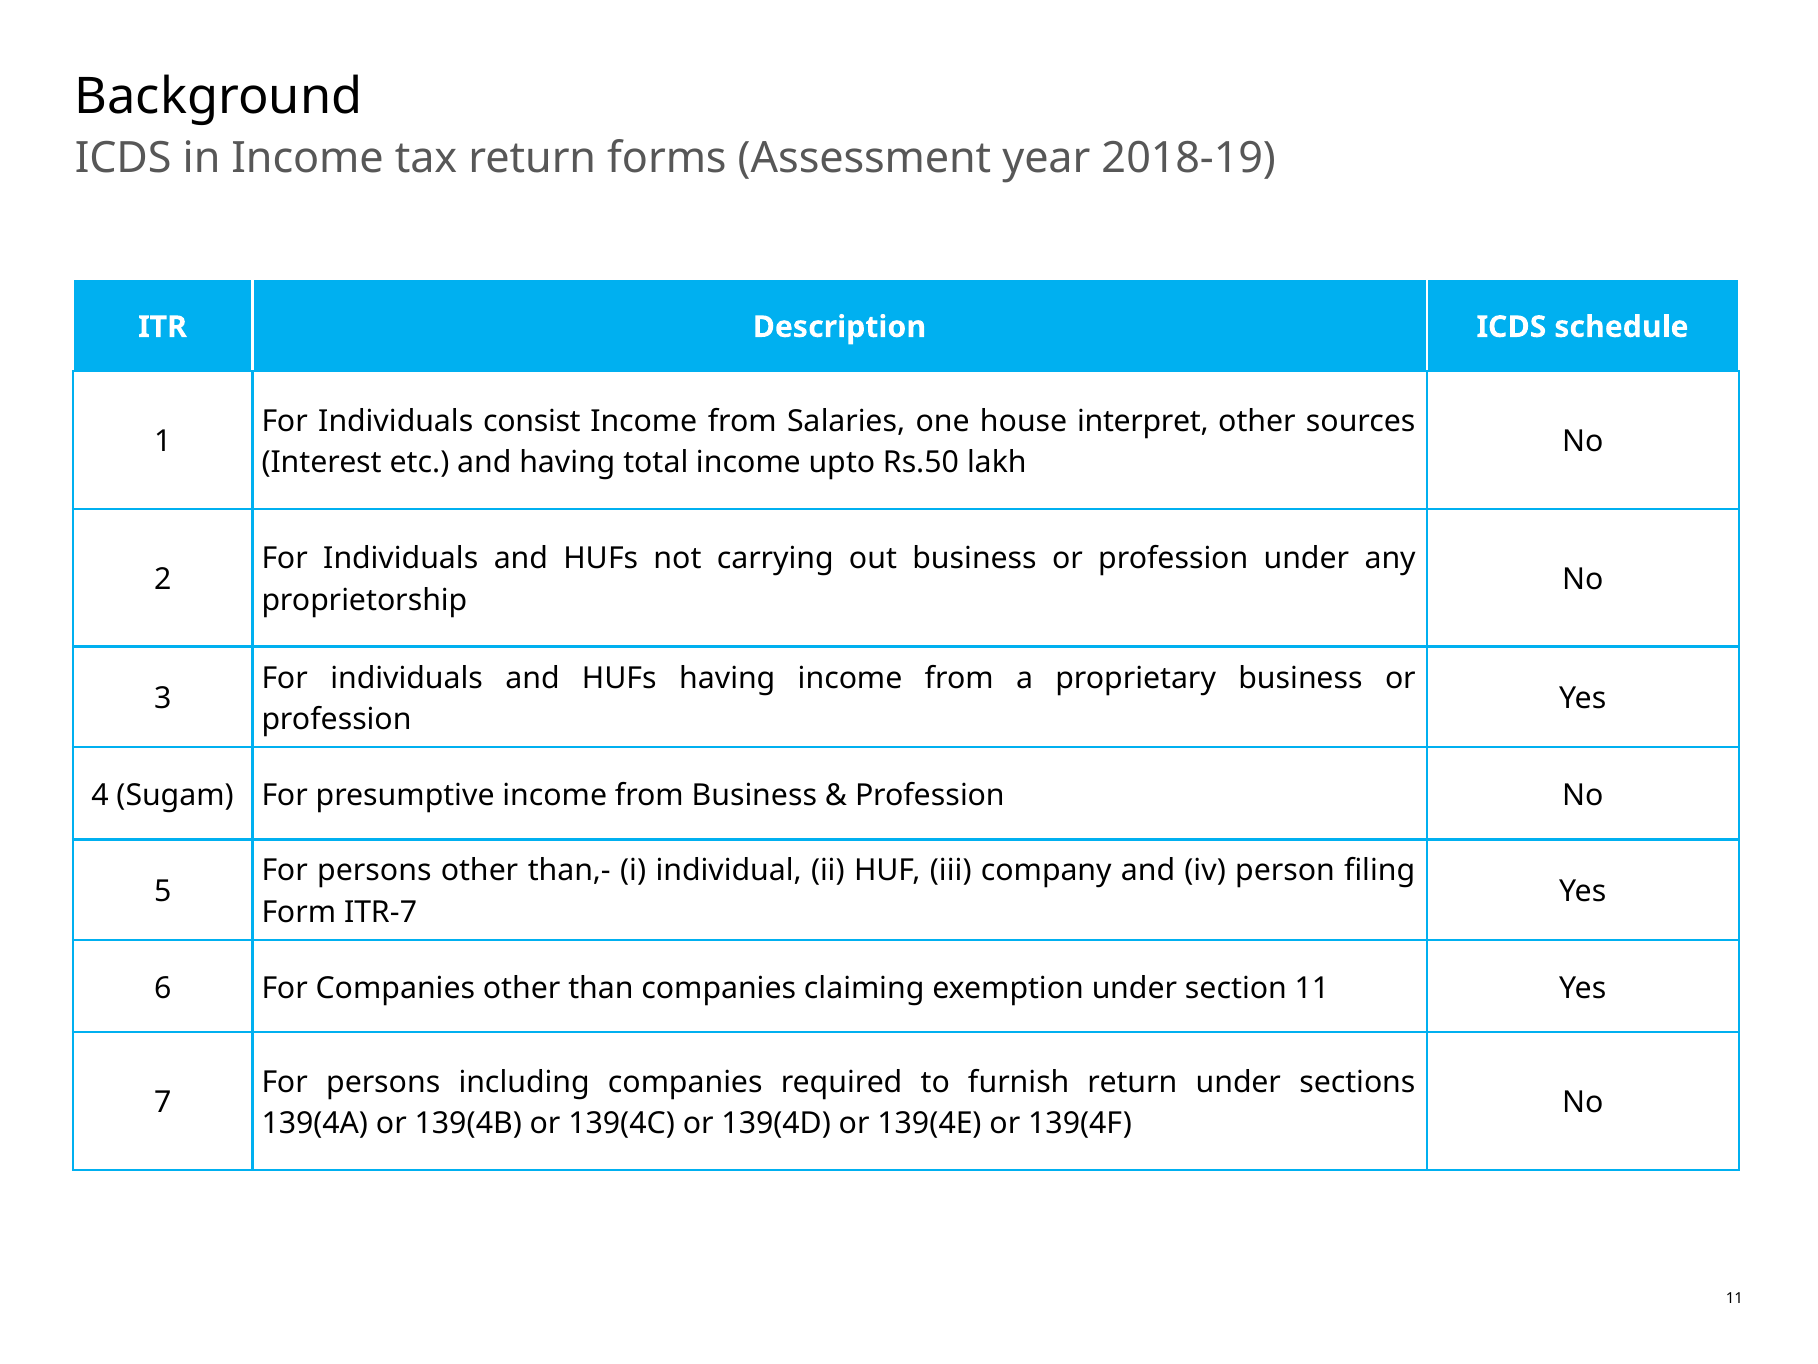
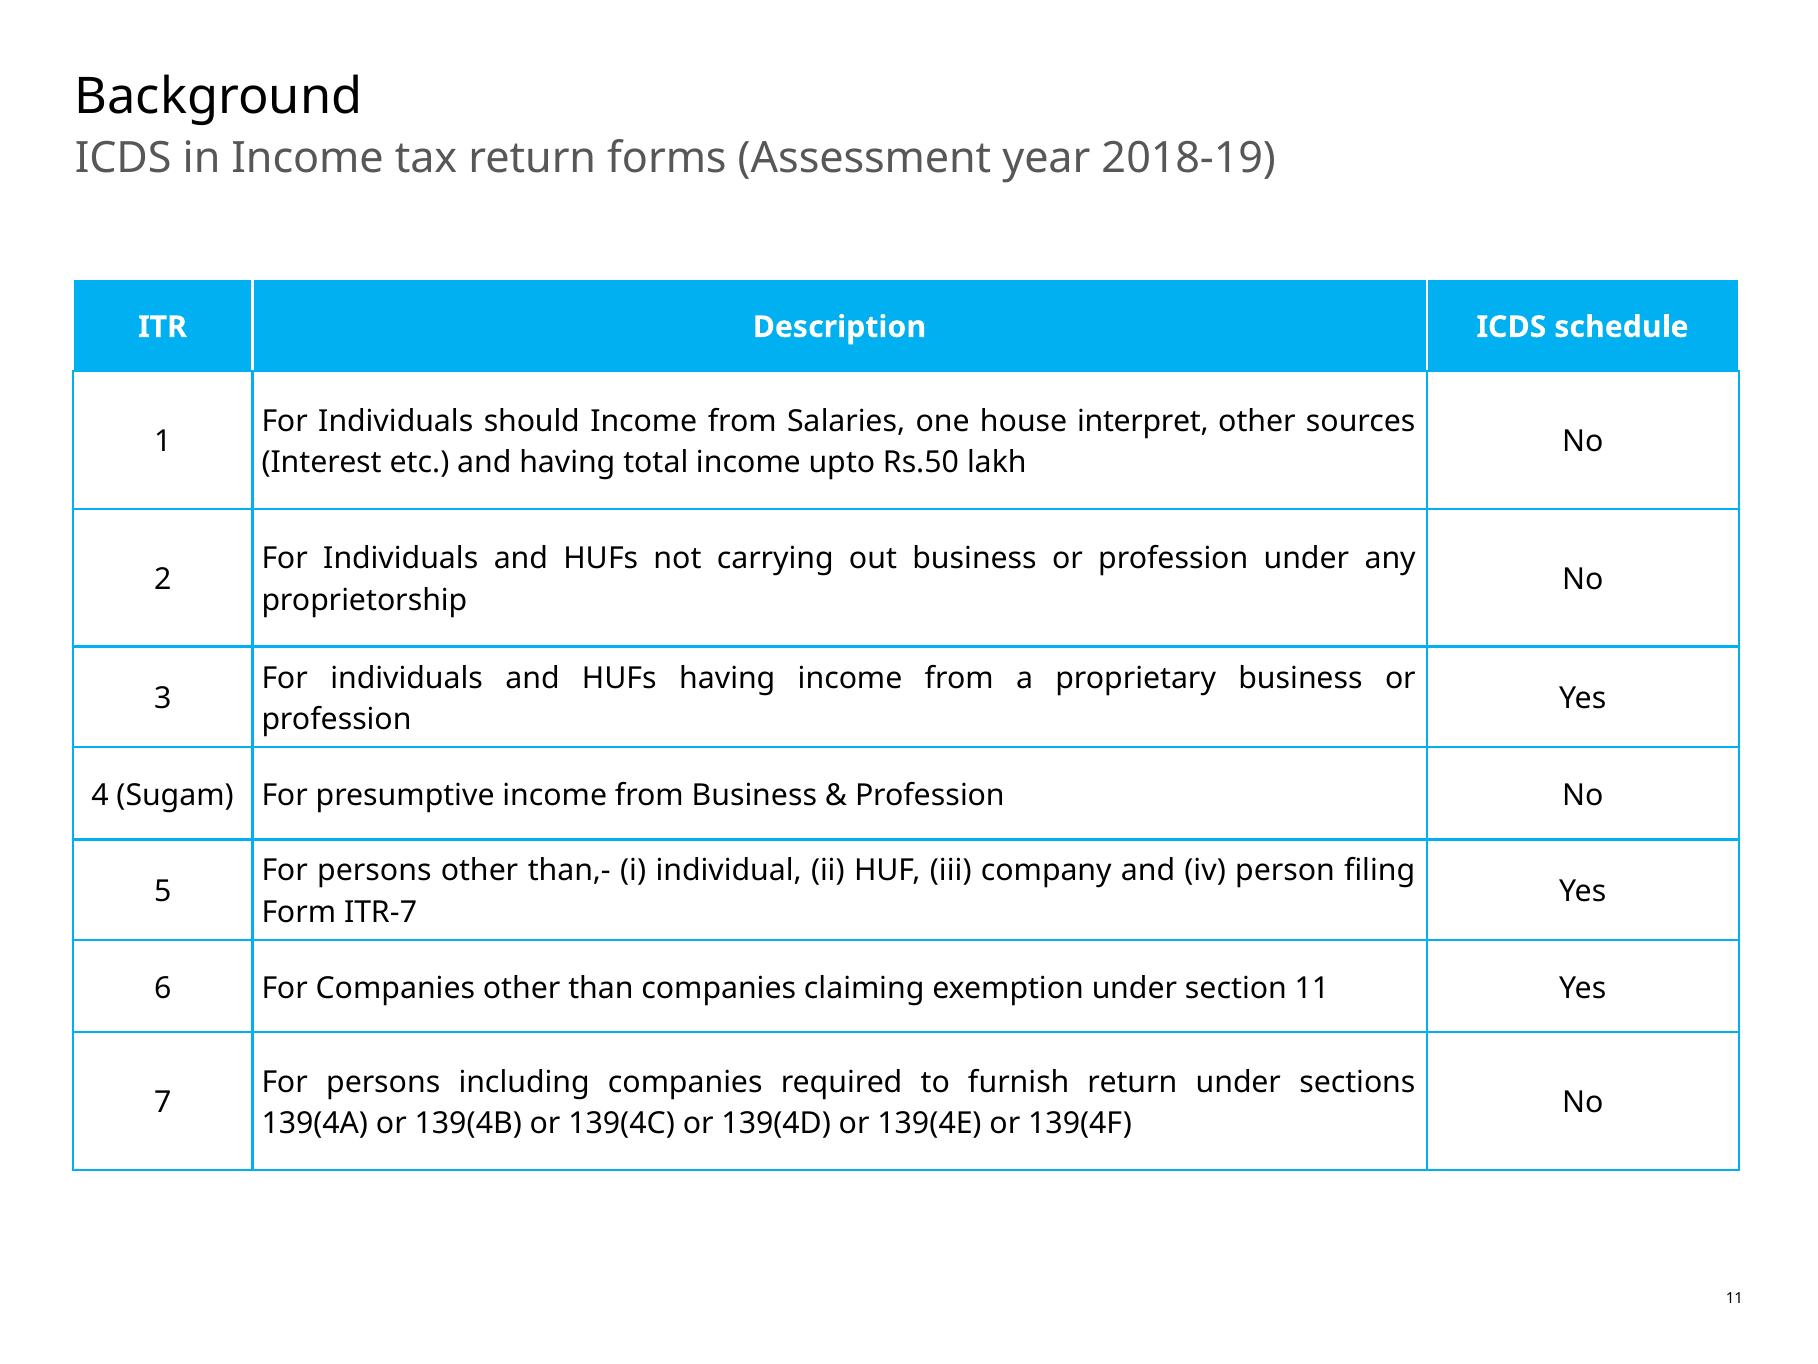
consist: consist -> should
